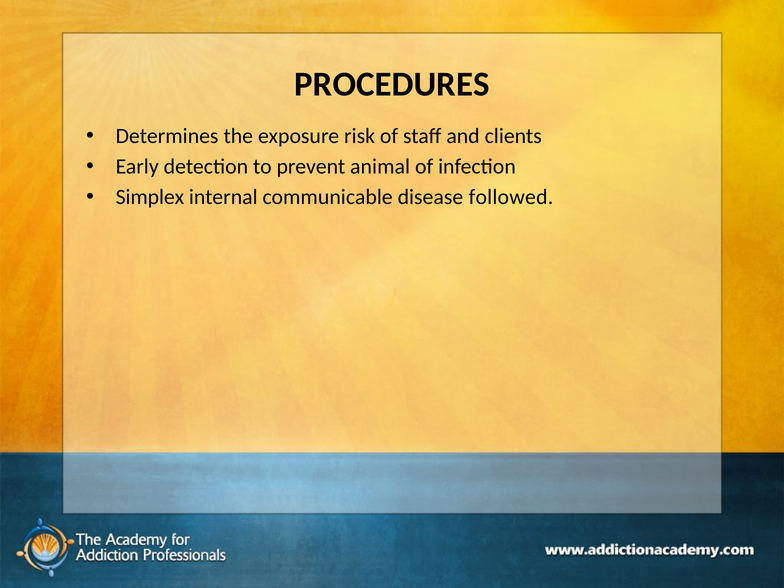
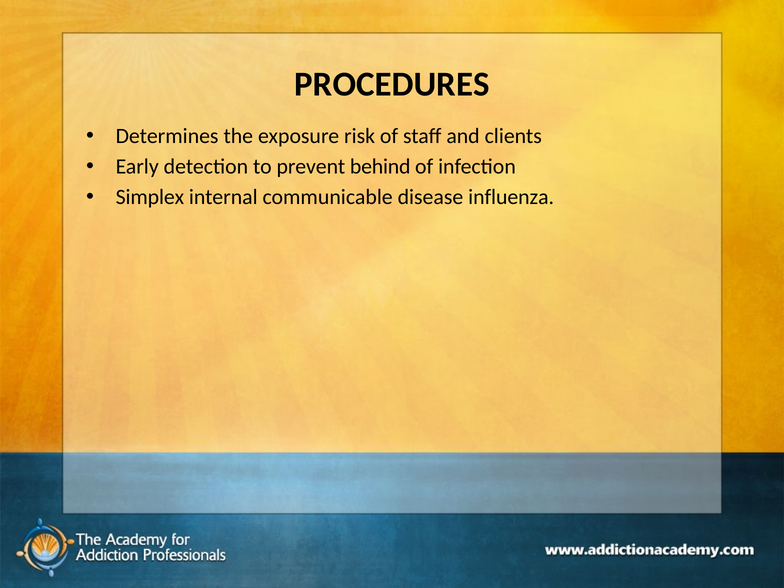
animal: animal -> behind
followed: followed -> influenza
